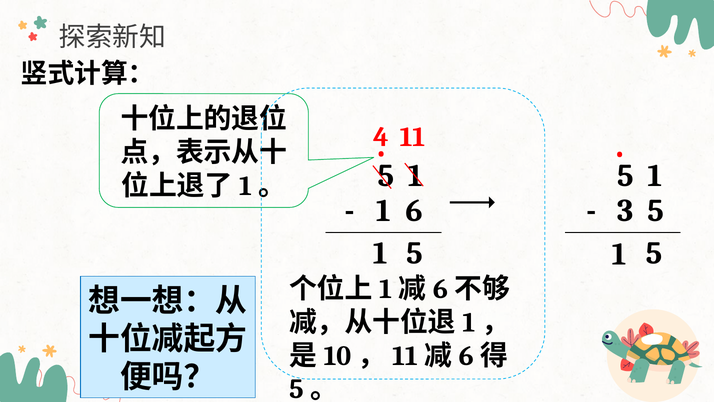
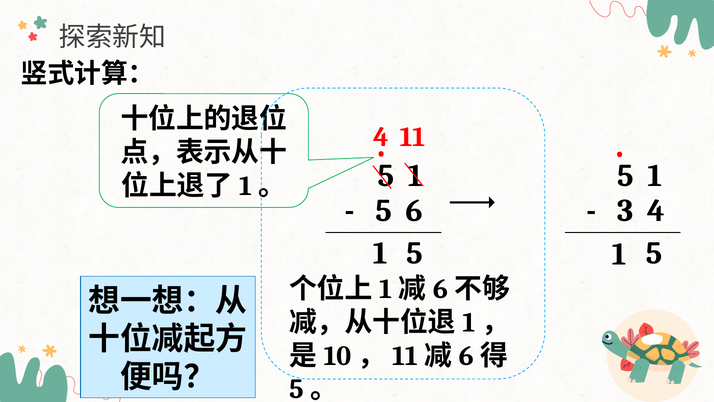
1 at (383, 210): 1 -> 5
3 5: 5 -> 4
